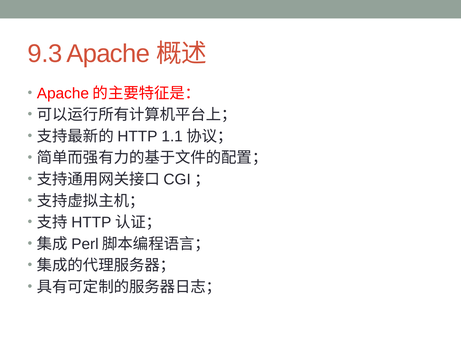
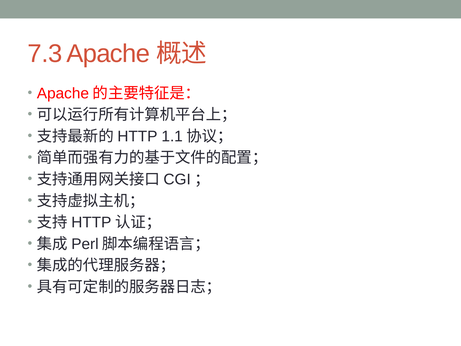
9.3: 9.3 -> 7.3
